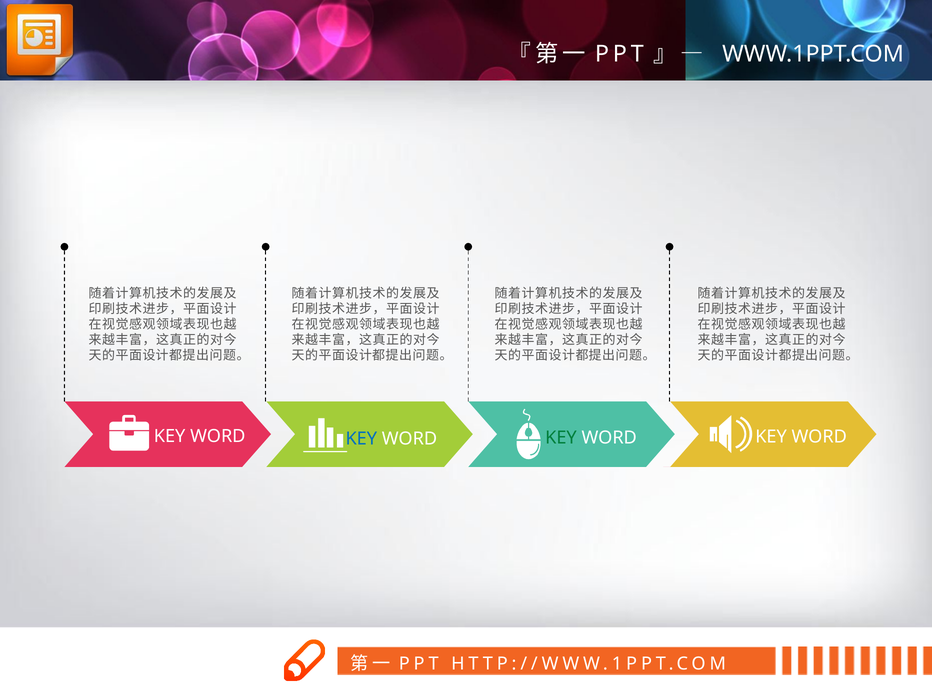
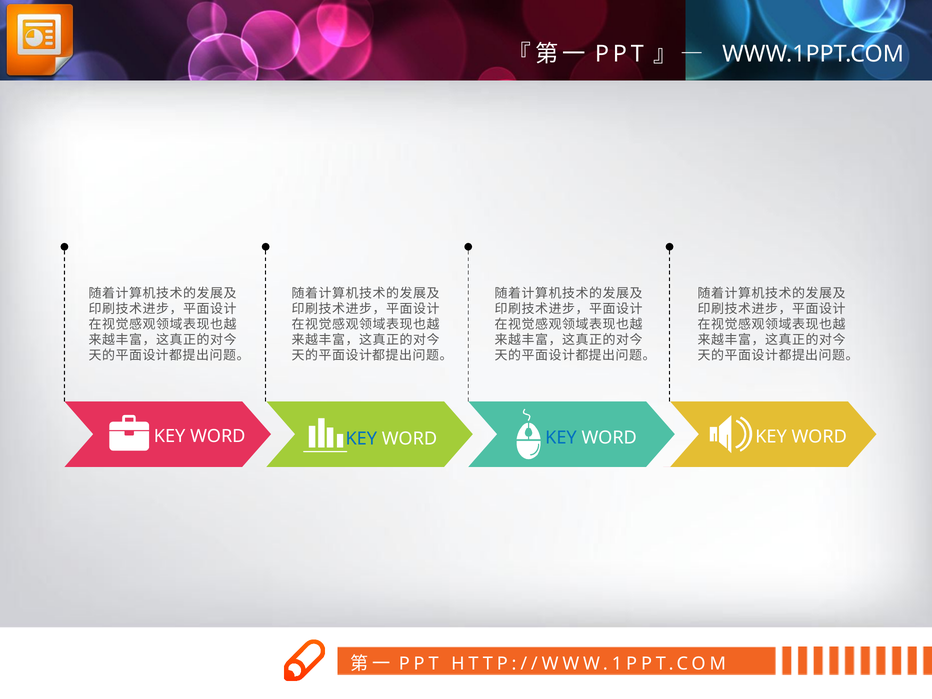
KEY at (561, 438) colour: green -> blue
